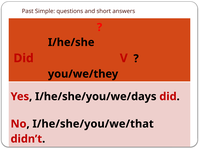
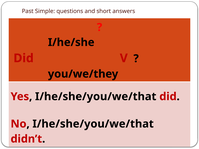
Yes I/he/she/you/we/days: I/he/she/you/we/days -> I/he/she/you/we/that
